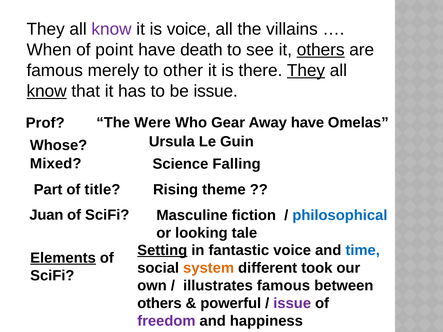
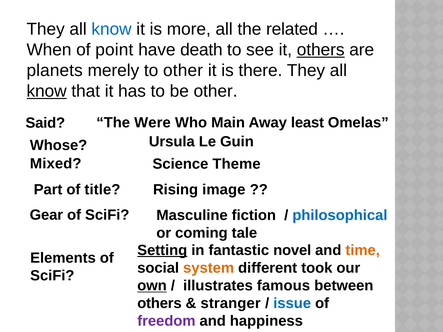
know at (112, 29) colour: purple -> blue
is voice: voice -> more
villains: villains -> related
famous at (55, 70): famous -> planets
They at (306, 70) underline: present -> none
be issue: issue -> other
Prof: Prof -> Said
Gear: Gear -> Main
Away have: have -> least
Falling: Falling -> Theme
theme: theme -> image
Juan: Juan -> Gear
looking: looking -> coming
fantastic voice: voice -> novel
time colour: blue -> orange
Elements underline: present -> none
own underline: none -> present
powerful: powerful -> stranger
issue at (292, 304) colour: purple -> blue
